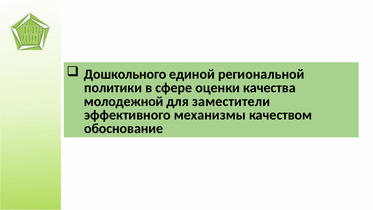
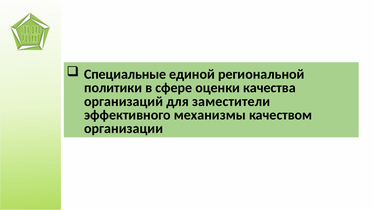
Дошкольного: Дошкольного -> Специальные
молодежной: молодежной -> организаций
обоснование: обоснование -> организации
